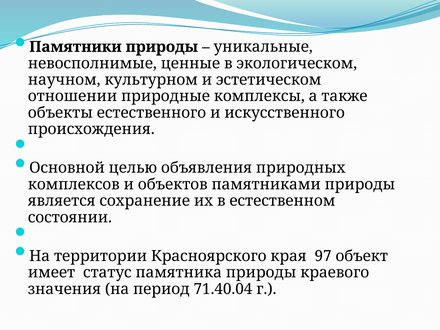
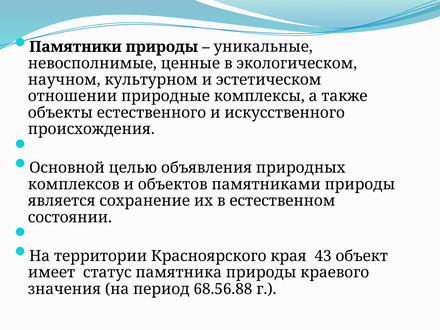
97: 97 -> 43
71.40.04: 71.40.04 -> 68.56.88
